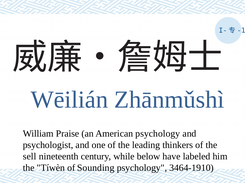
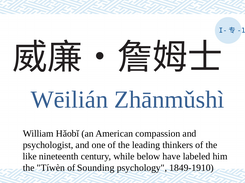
Praise: Praise -> Hǎobǐ
American psychology: psychology -> compassion
sell: sell -> like
3464-1910: 3464-1910 -> 1849-1910
